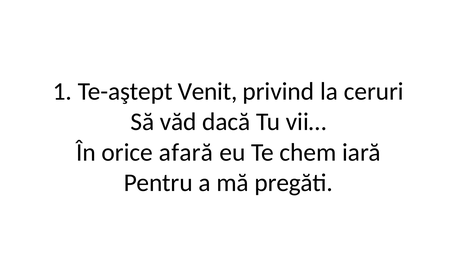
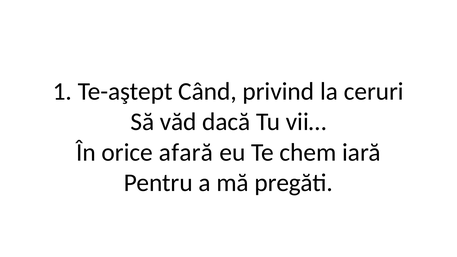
Venit: Venit -> Când
